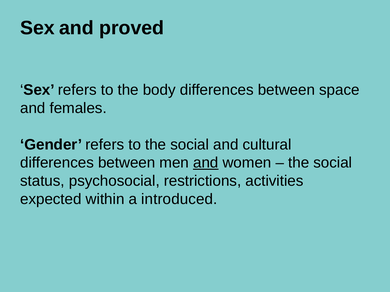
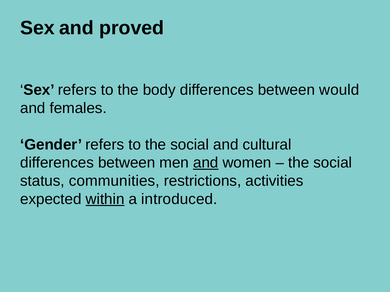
space: space -> would
psychosocial: psychosocial -> communities
within underline: none -> present
